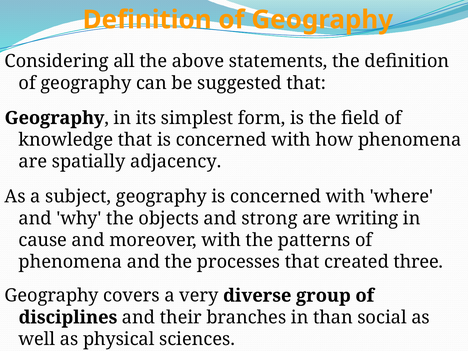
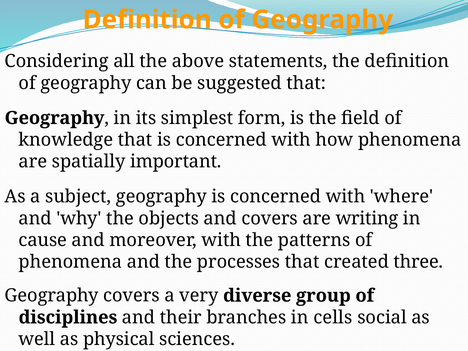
adjacency: adjacency -> important
and strong: strong -> covers
than: than -> cells
